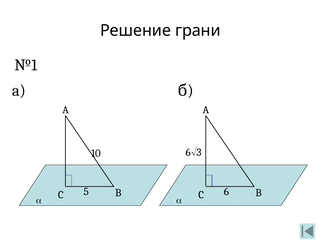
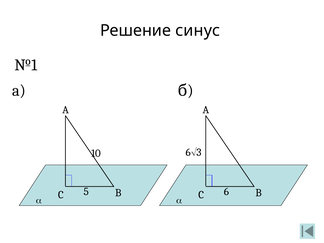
грани: грани -> синус
